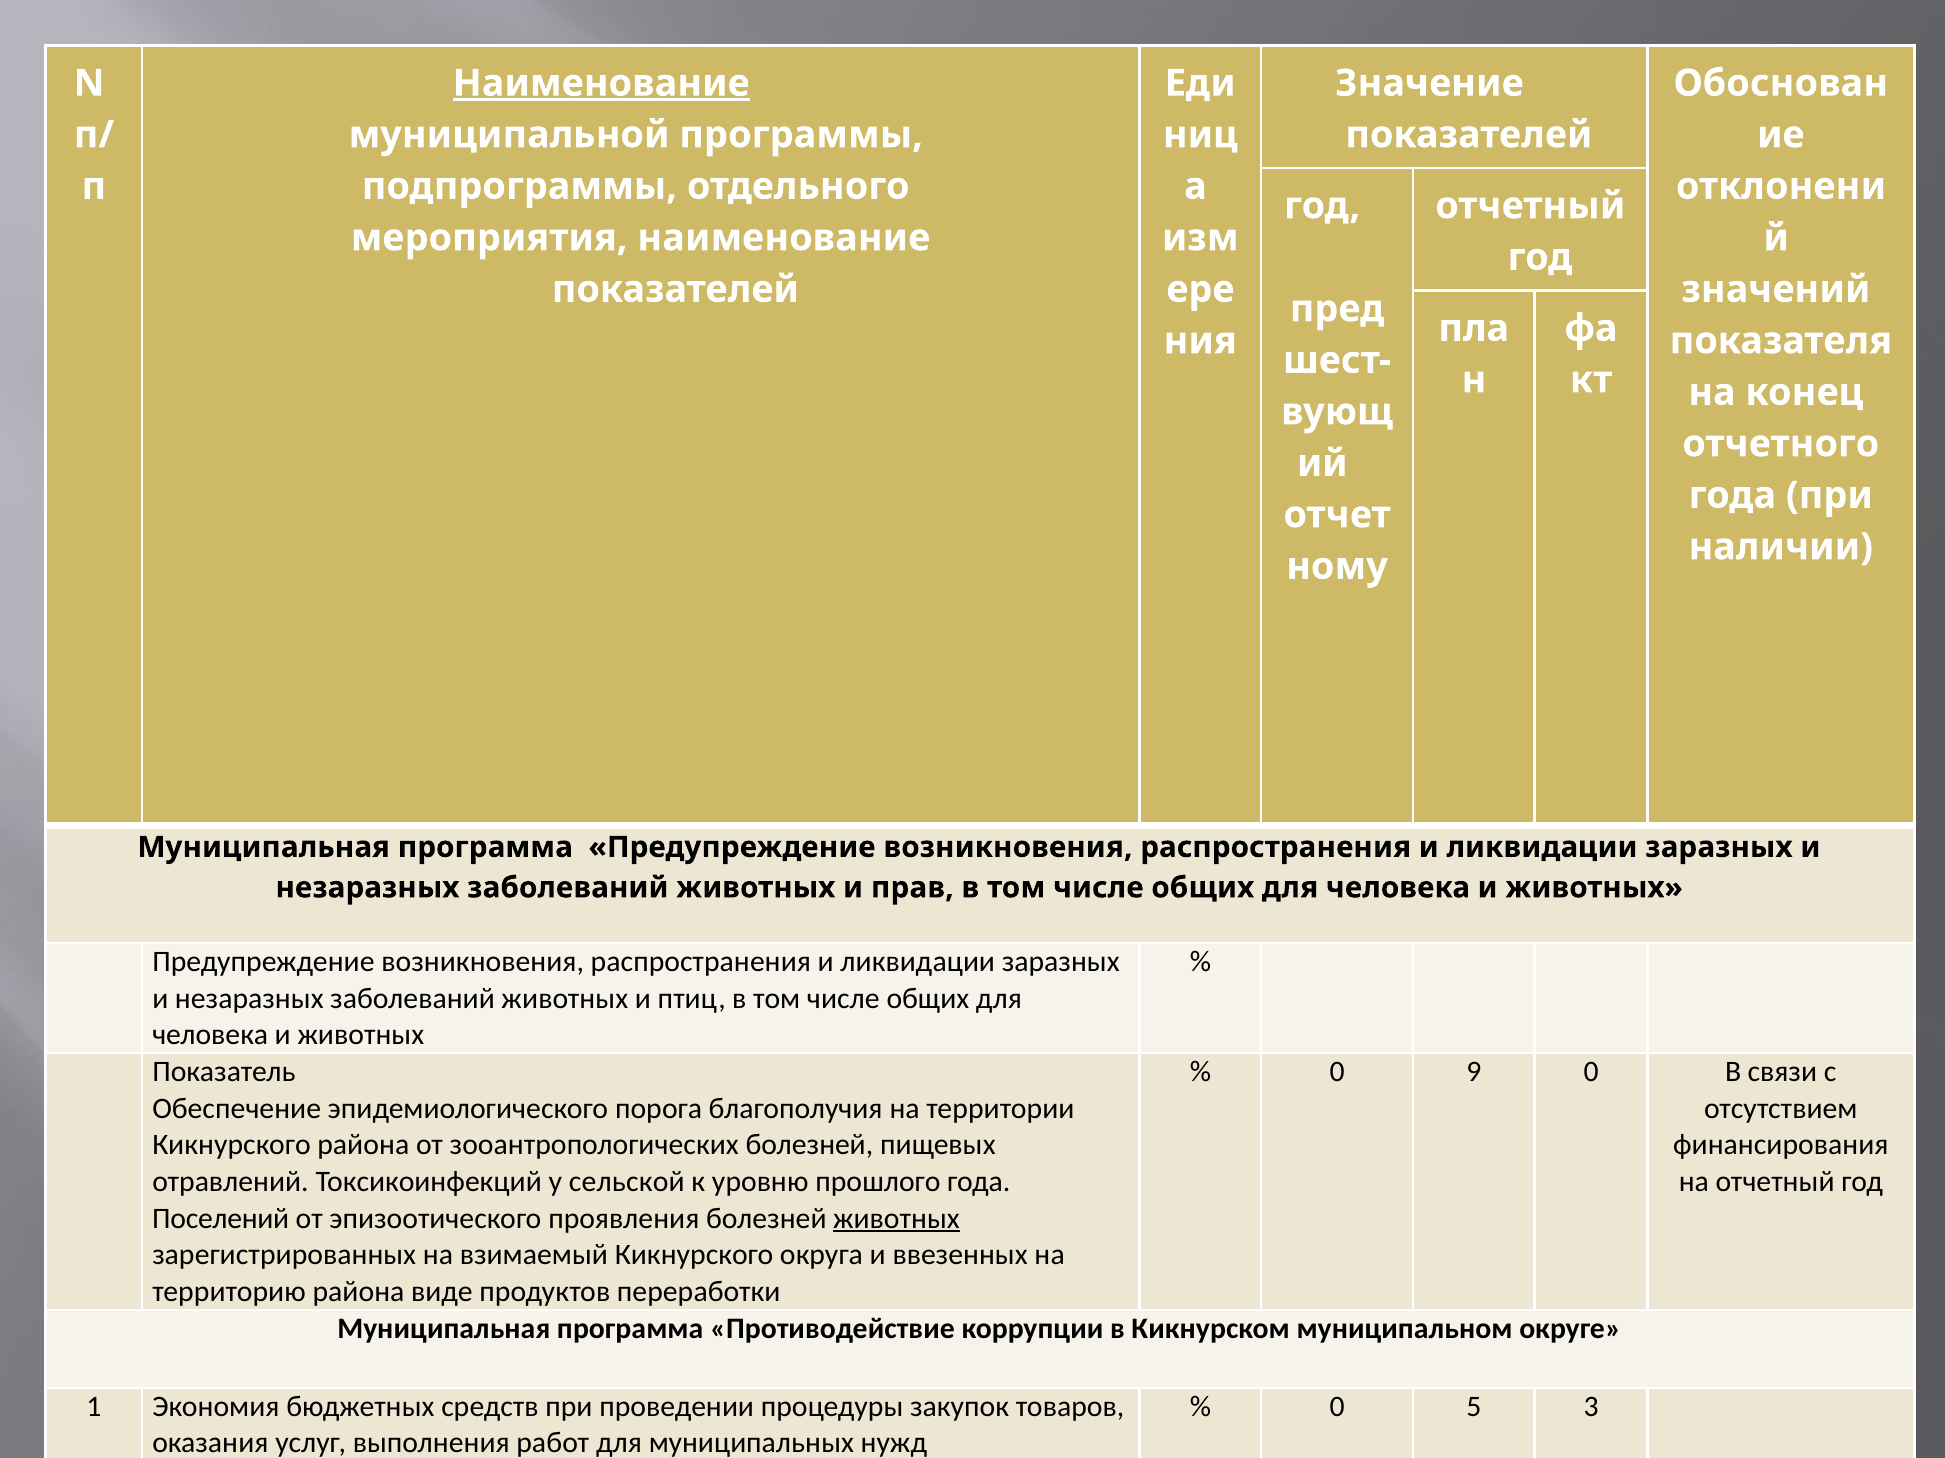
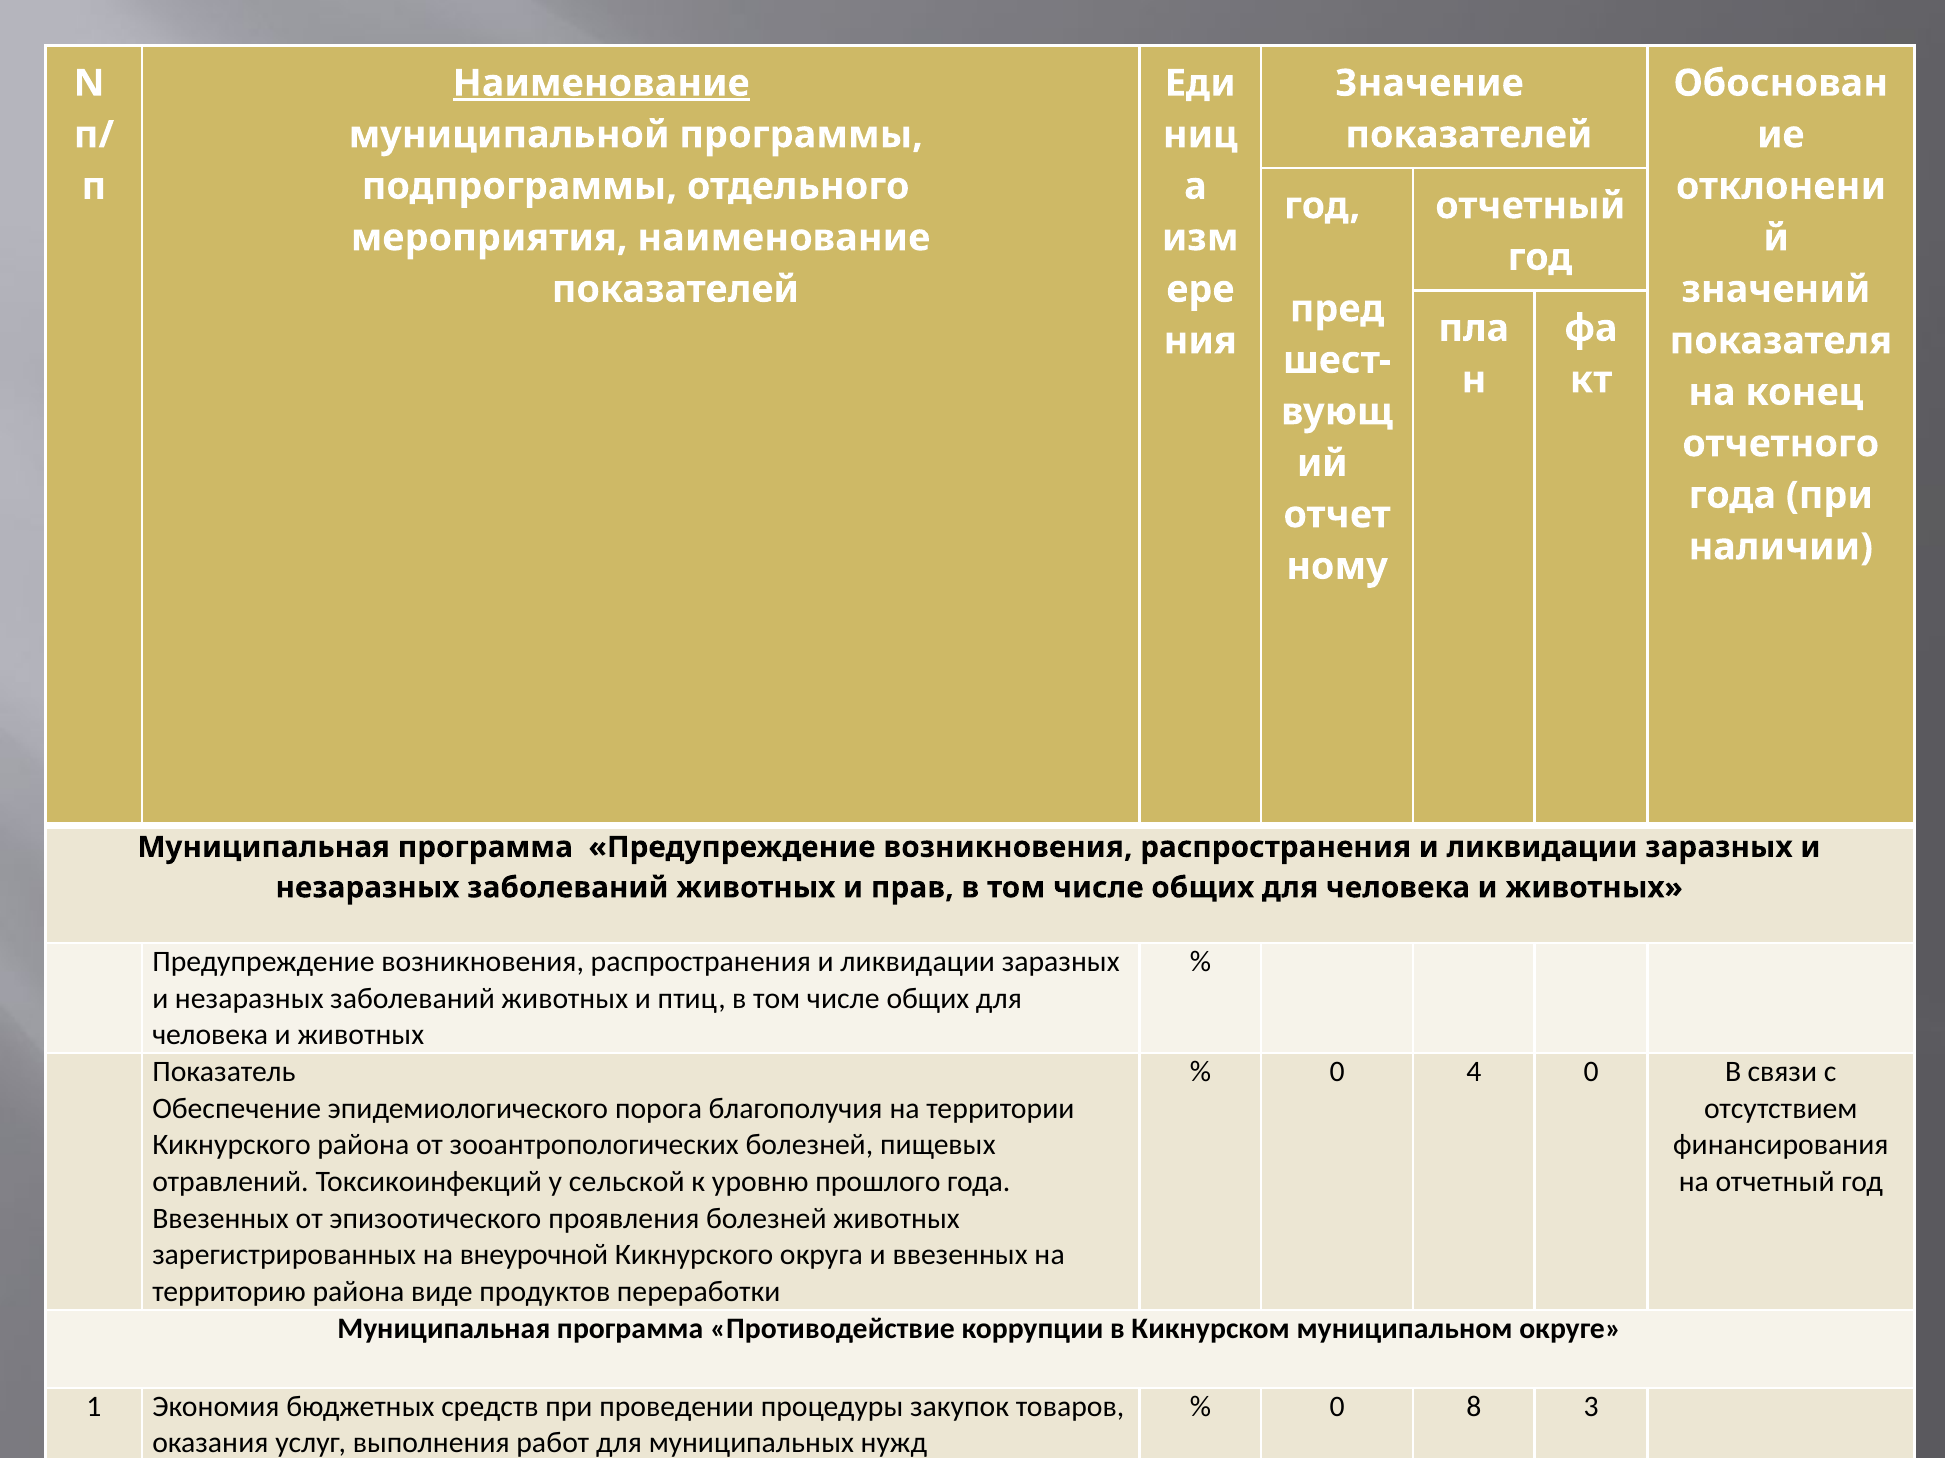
0 9: 9 -> 4
Поселений at (221, 1219): Поселений -> Ввезенных
животных at (896, 1219) underline: present -> none
на взимаемый: взимаемый -> внеурочной
0 5: 5 -> 8
